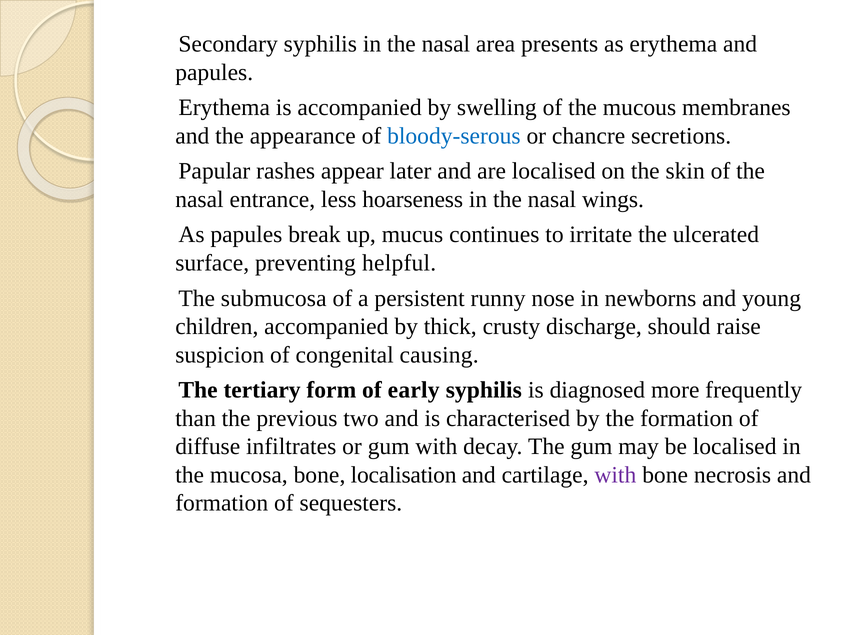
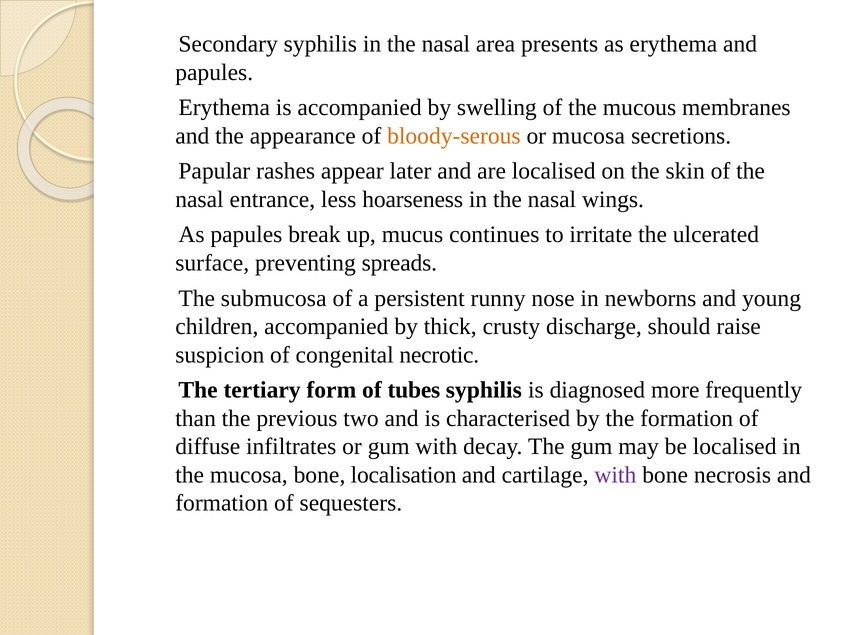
bloody-serous colour: blue -> orange
or chancre: chancre -> mucosa
helpful: helpful -> spreads
causing: causing -> necrotic
early: early -> tubes
